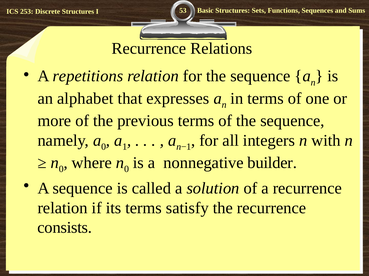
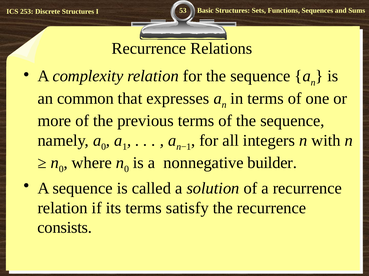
repetitions: repetitions -> complexity
alphabet: alphabet -> common
